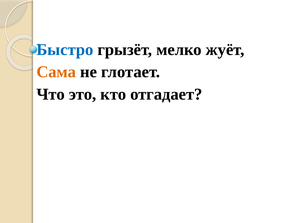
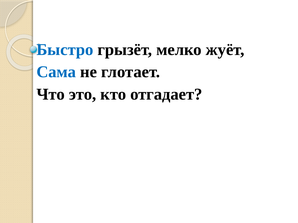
Сама colour: orange -> blue
